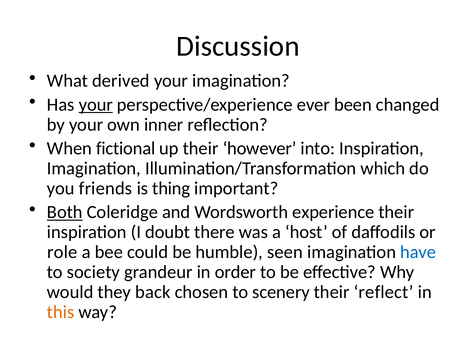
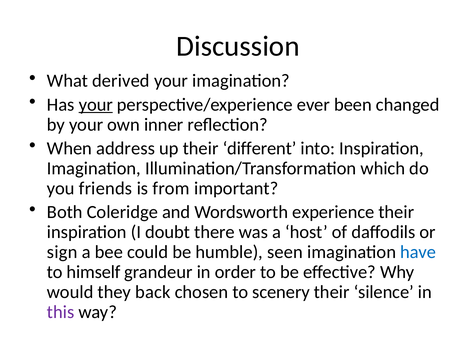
fictional: fictional -> address
however: however -> different
thing: thing -> from
Both underline: present -> none
role: role -> sign
society: society -> himself
reflect: reflect -> silence
this colour: orange -> purple
